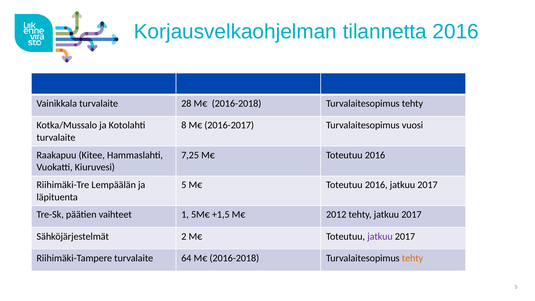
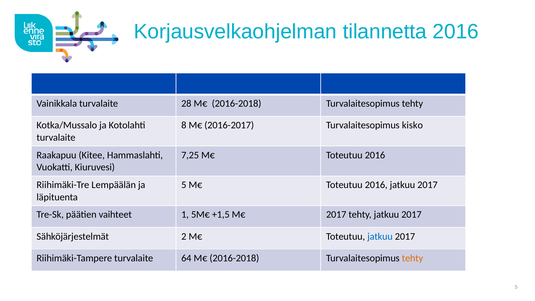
vuosi: vuosi -> kisko
M€ 2012: 2012 -> 2017
jatkuu at (380, 236) colour: purple -> blue
